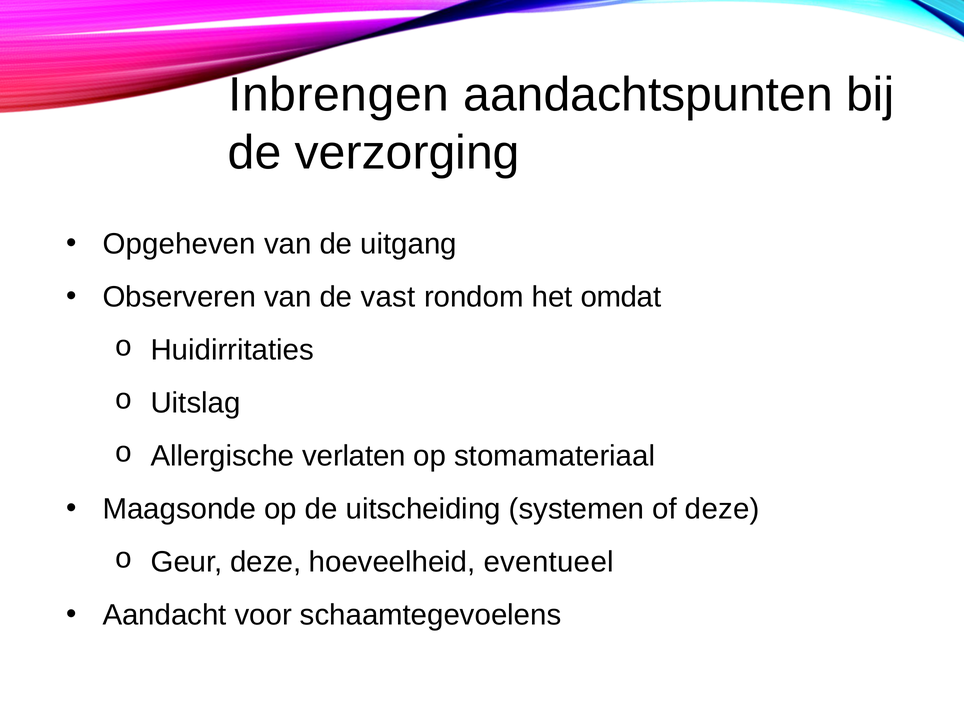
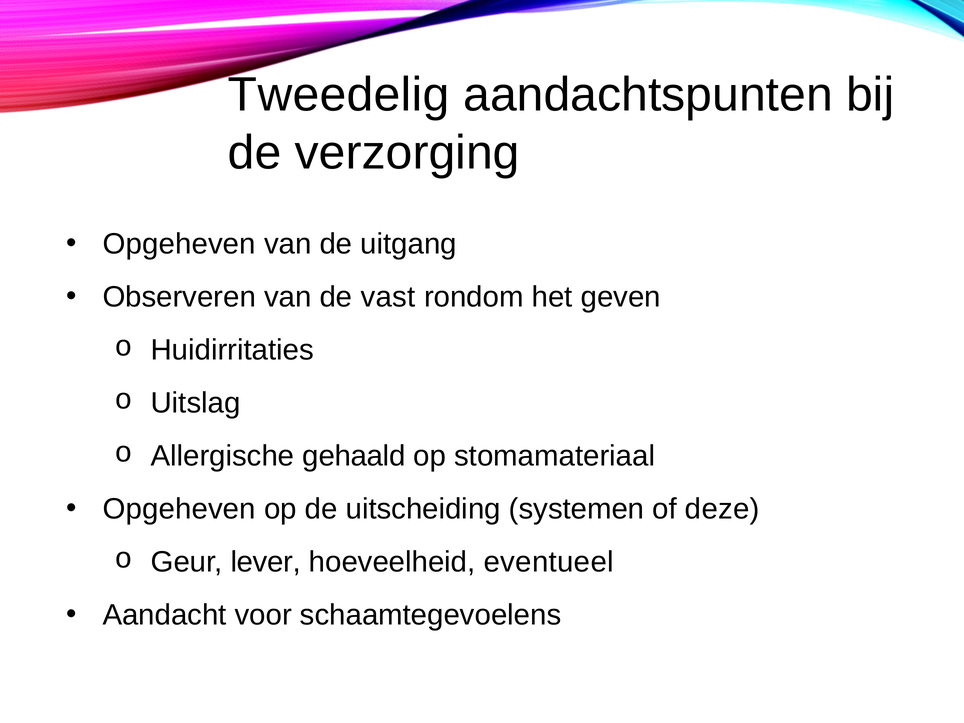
Inbrengen: Inbrengen -> Tweedelig
omdat: omdat -> geven
verlaten: verlaten -> gehaald
Maagsonde at (179, 509): Maagsonde -> Opgeheven
Geur deze: deze -> lever
